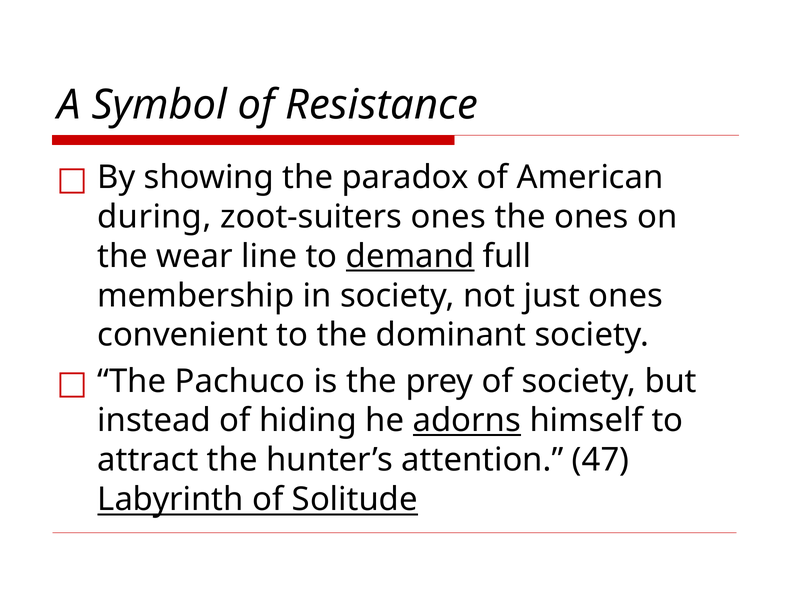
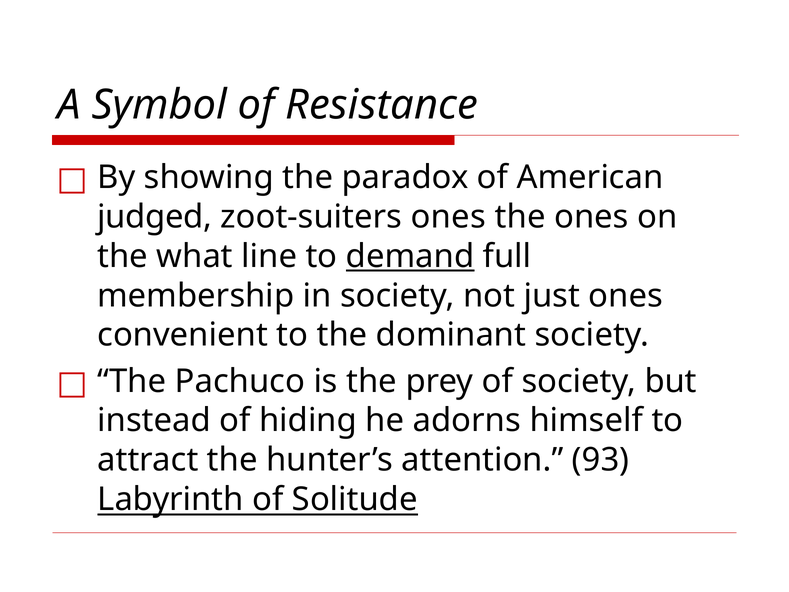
during: during -> judged
wear: wear -> what
adorns underline: present -> none
47: 47 -> 93
